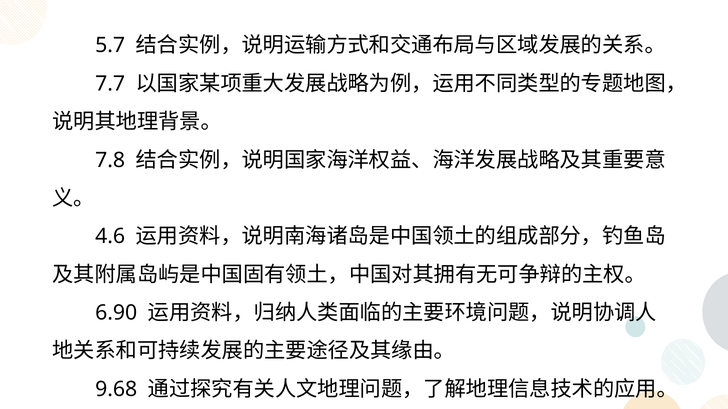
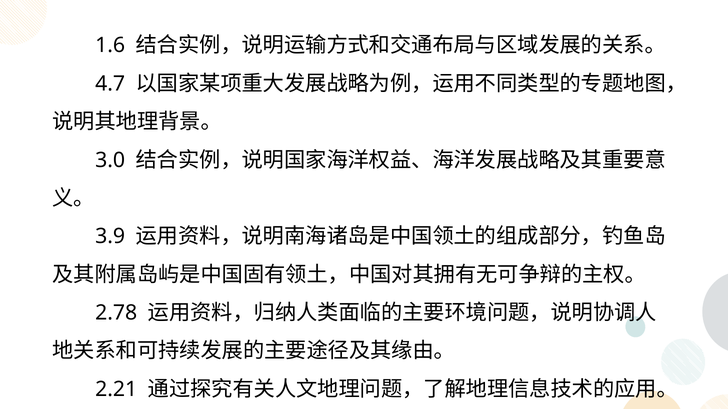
5.7: 5.7 -> 1.6
7.7: 7.7 -> 4.7
7.8: 7.8 -> 3.0
4.6: 4.6 -> 3.9
6.90: 6.90 -> 2.78
9.68: 9.68 -> 2.21
